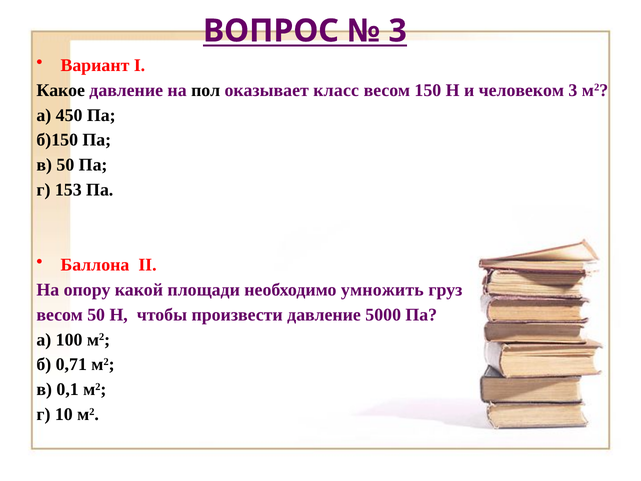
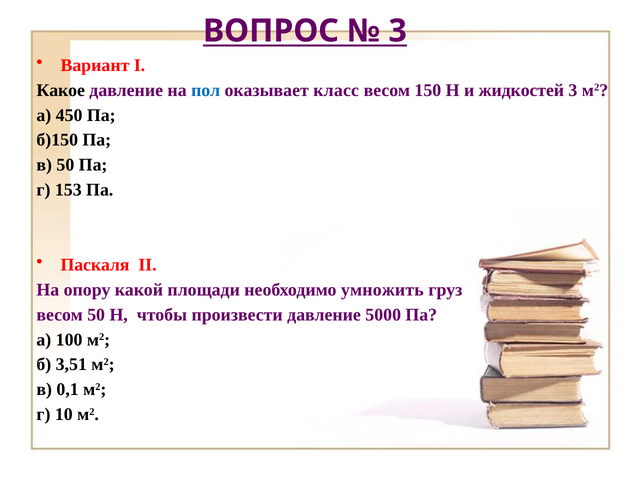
пол colour: black -> blue
человеком: человеком -> жидкостей
Баллона: Баллона -> Паскаля
0,71: 0,71 -> 3,51
